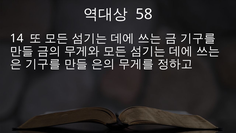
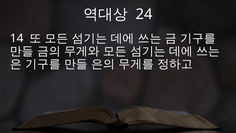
58: 58 -> 24
